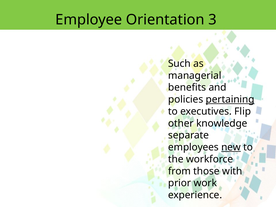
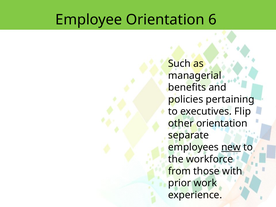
3: 3 -> 6
pertaining underline: present -> none
other knowledge: knowledge -> orientation
